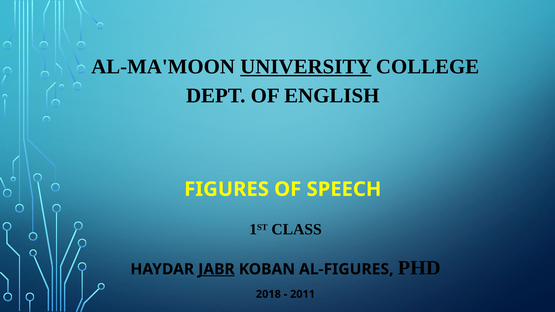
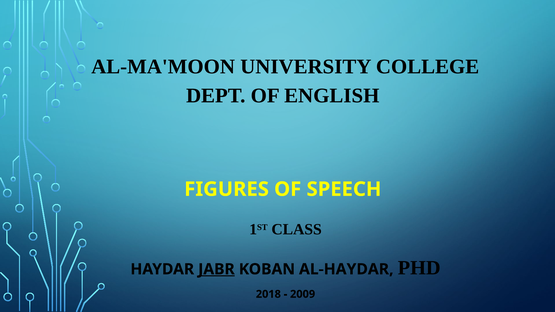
UNIVERSITY underline: present -> none
AL-FIGURES: AL-FIGURES -> AL-HAYDAR
2011: 2011 -> 2009
